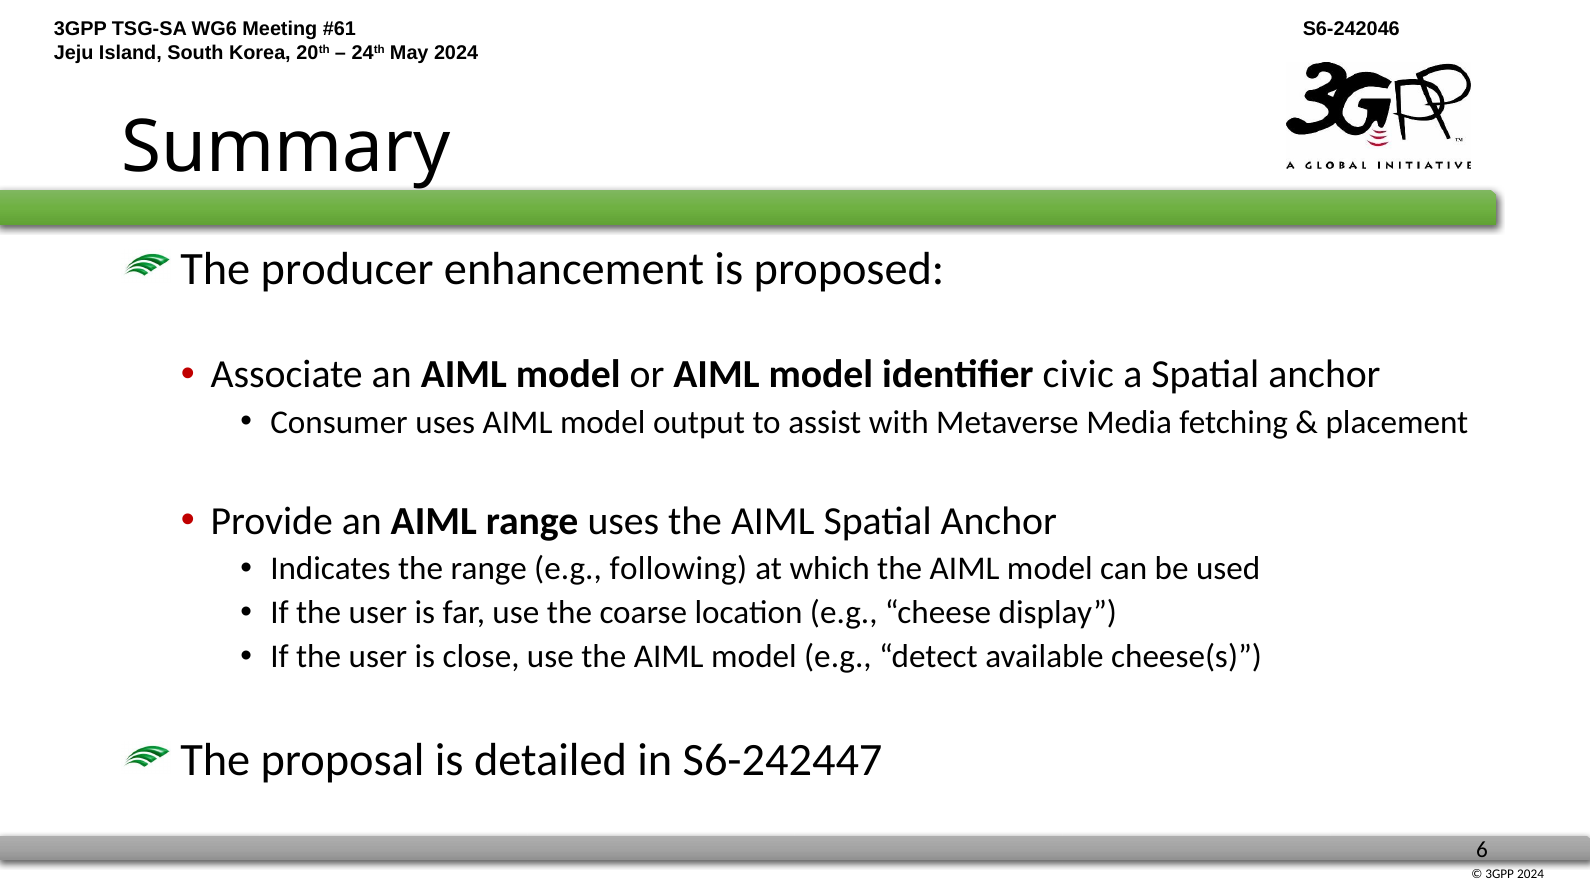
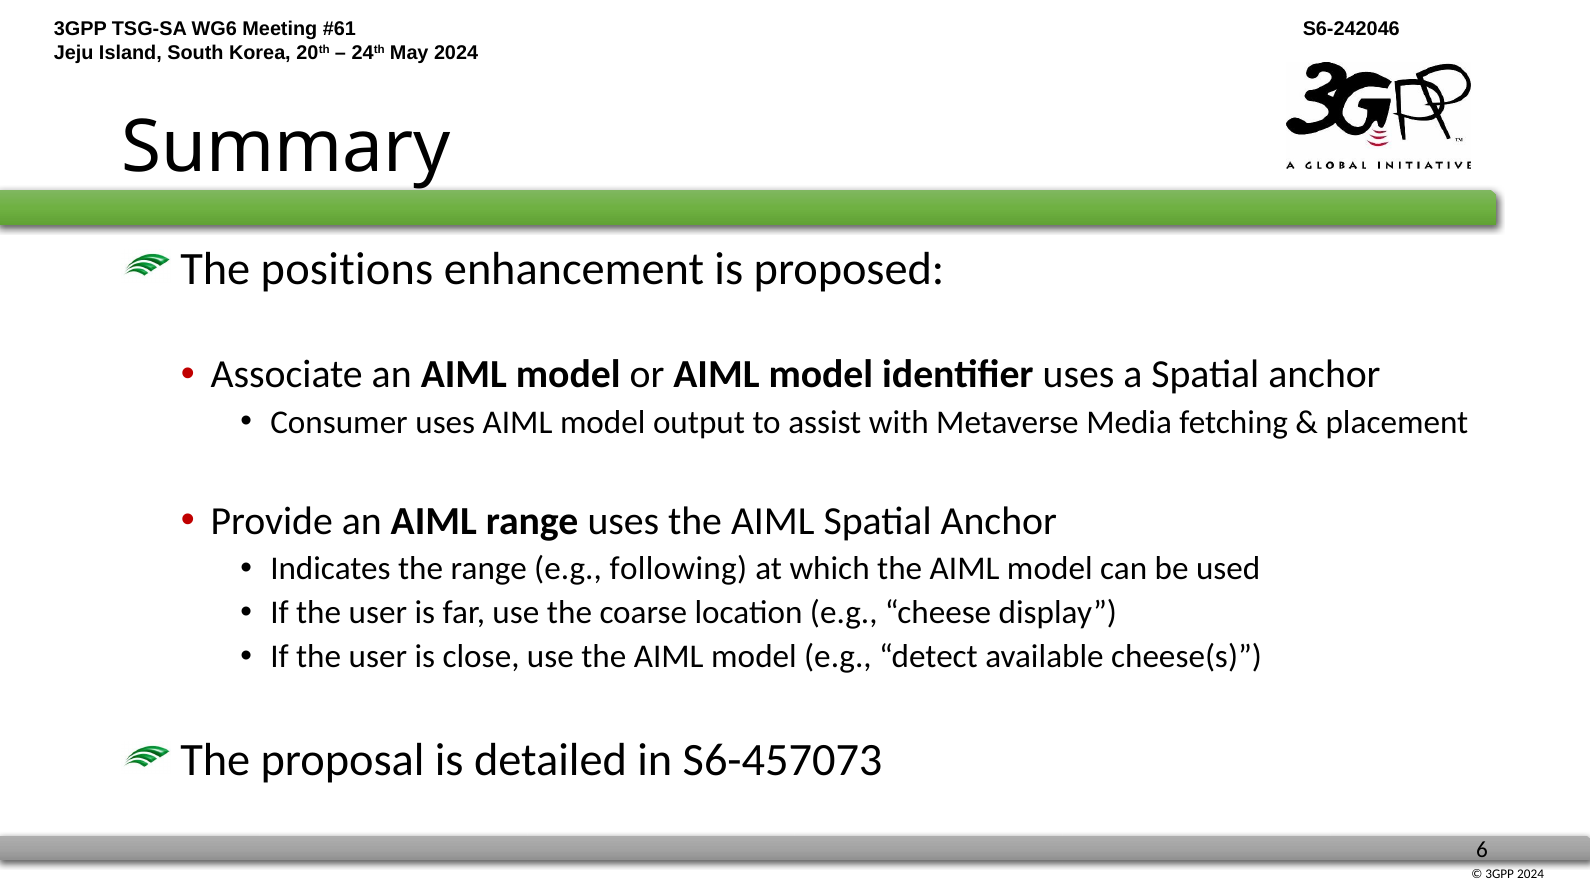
producer: producer -> positions
identifier civic: civic -> uses
S6-242447: S6-242447 -> S6-457073
